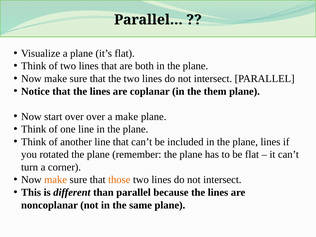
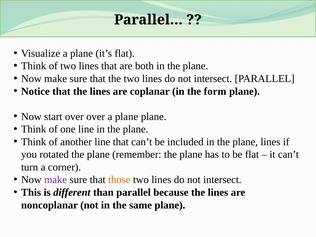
them: them -> form
make at (127, 117): make -> plane
make at (56, 180) colour: orange -> purple
